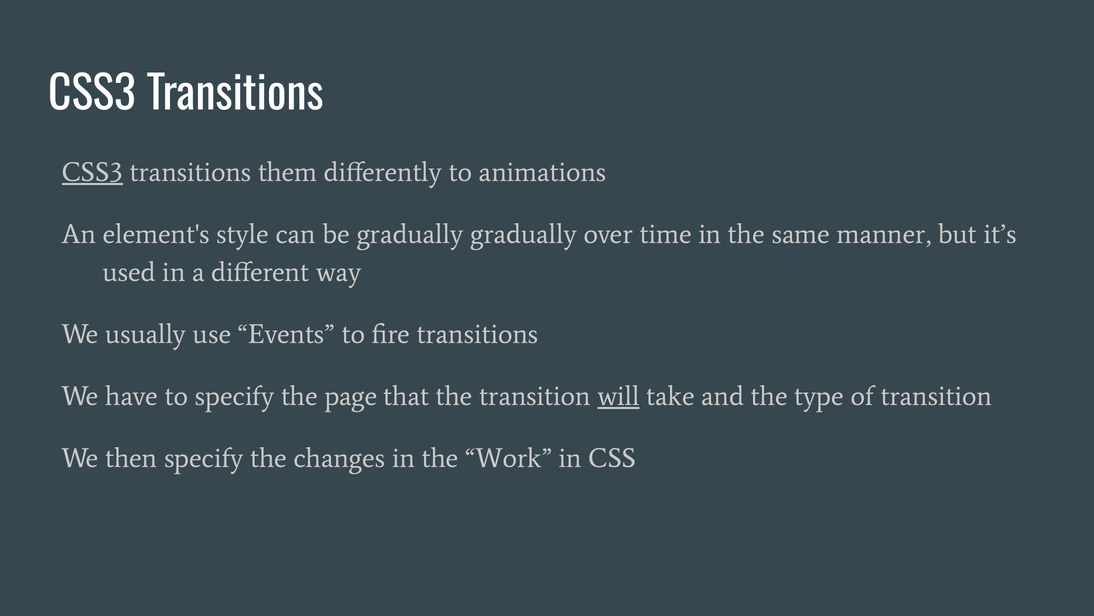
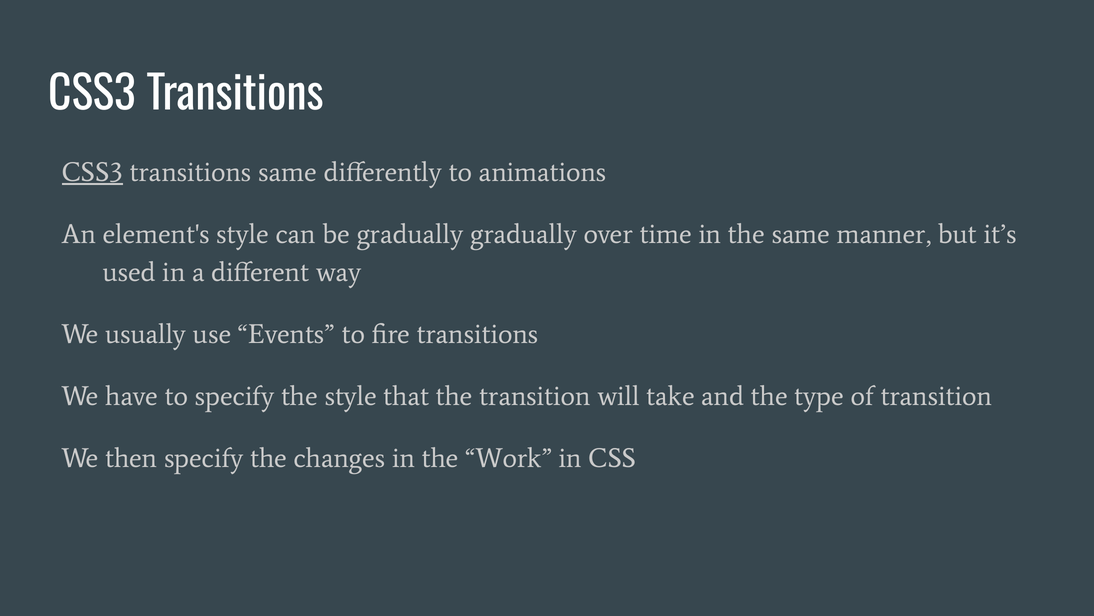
transitions them: them -> same
the page: page -> style
will underline: present -> none
